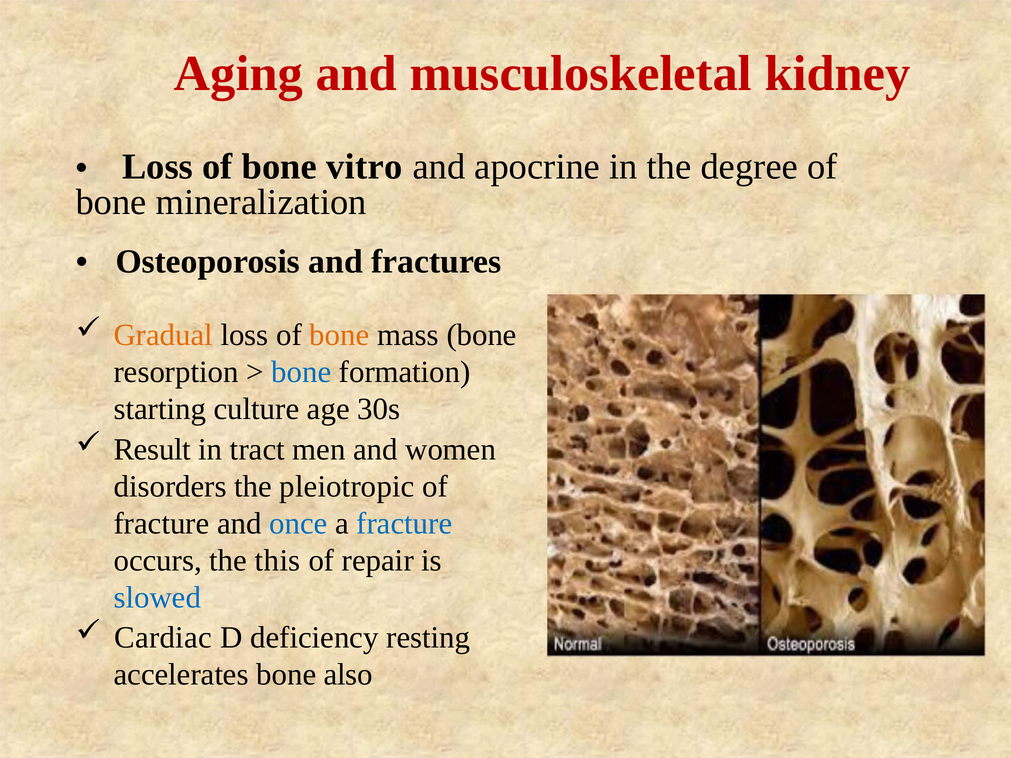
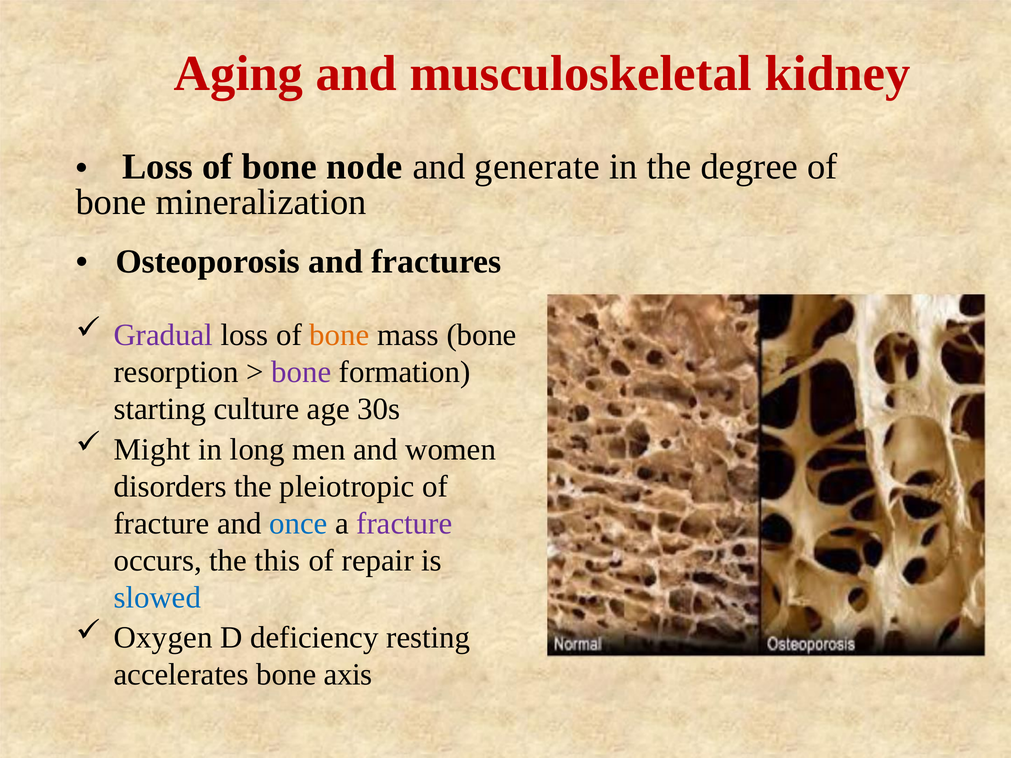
vitro: vitro -> node
apocrine: apocrine -> generate
Gradual colour: orange -> purple
bone at (301, 372) colour: blue -> purple
Result: Result -> Might
tract: tract -> long
fracture at (404, 524) colour: blue -> purple
Cardiac: Cardiac -> Oxygen
also: also -> axis
